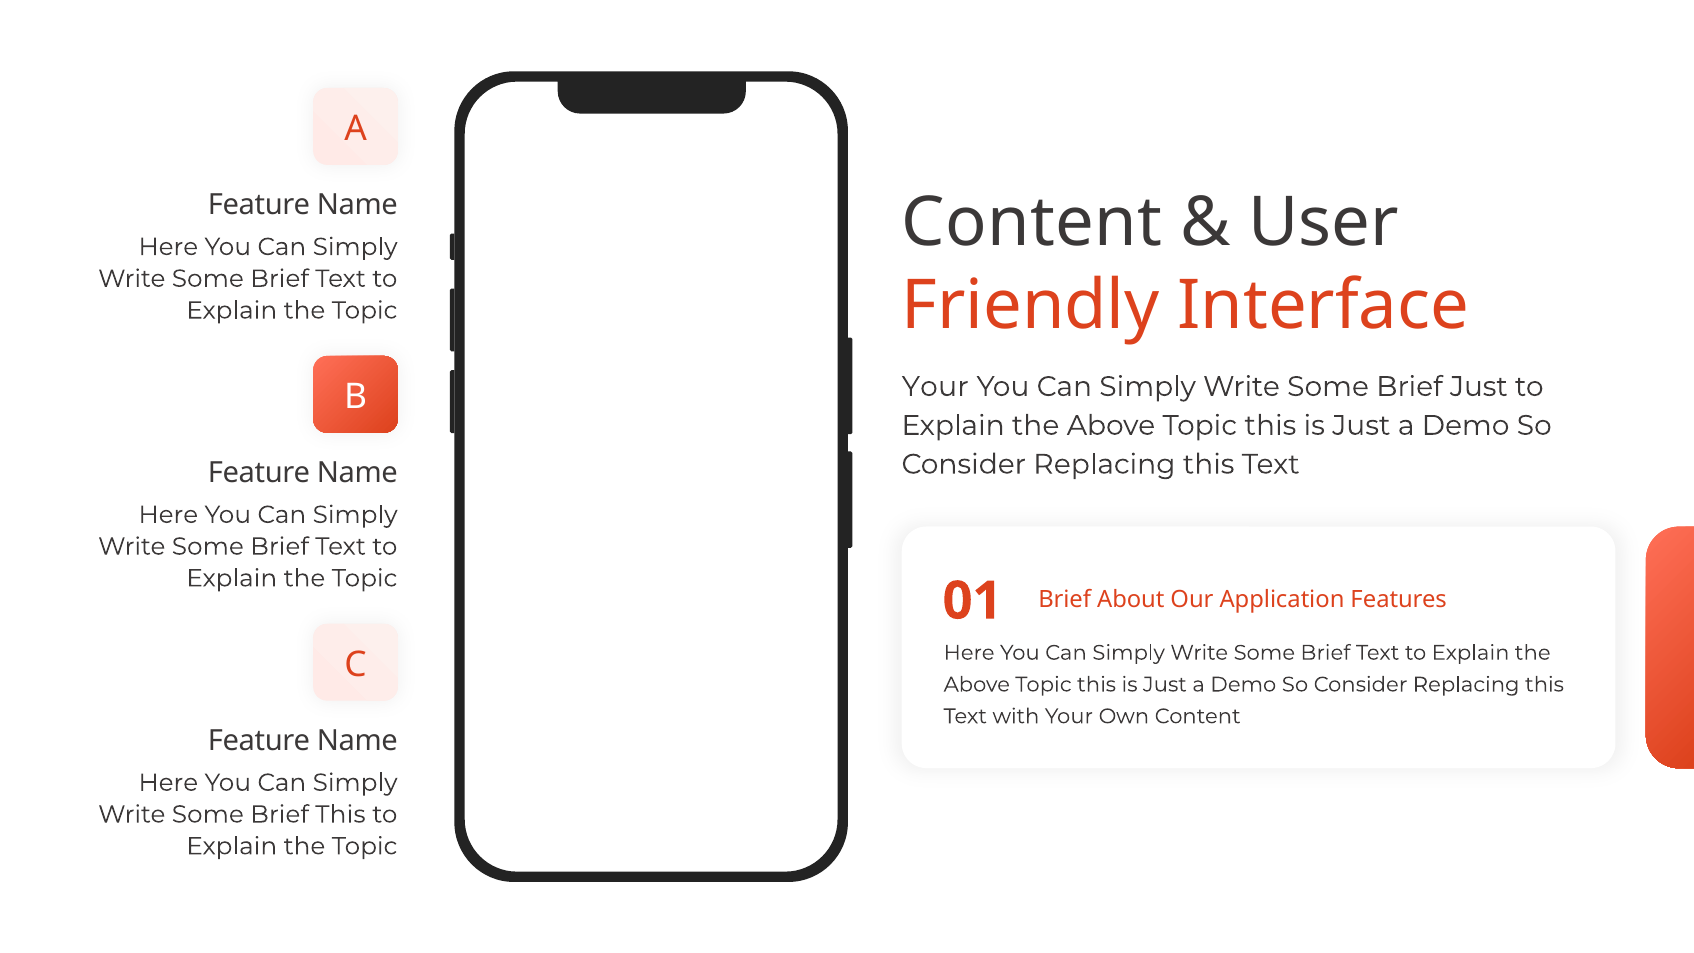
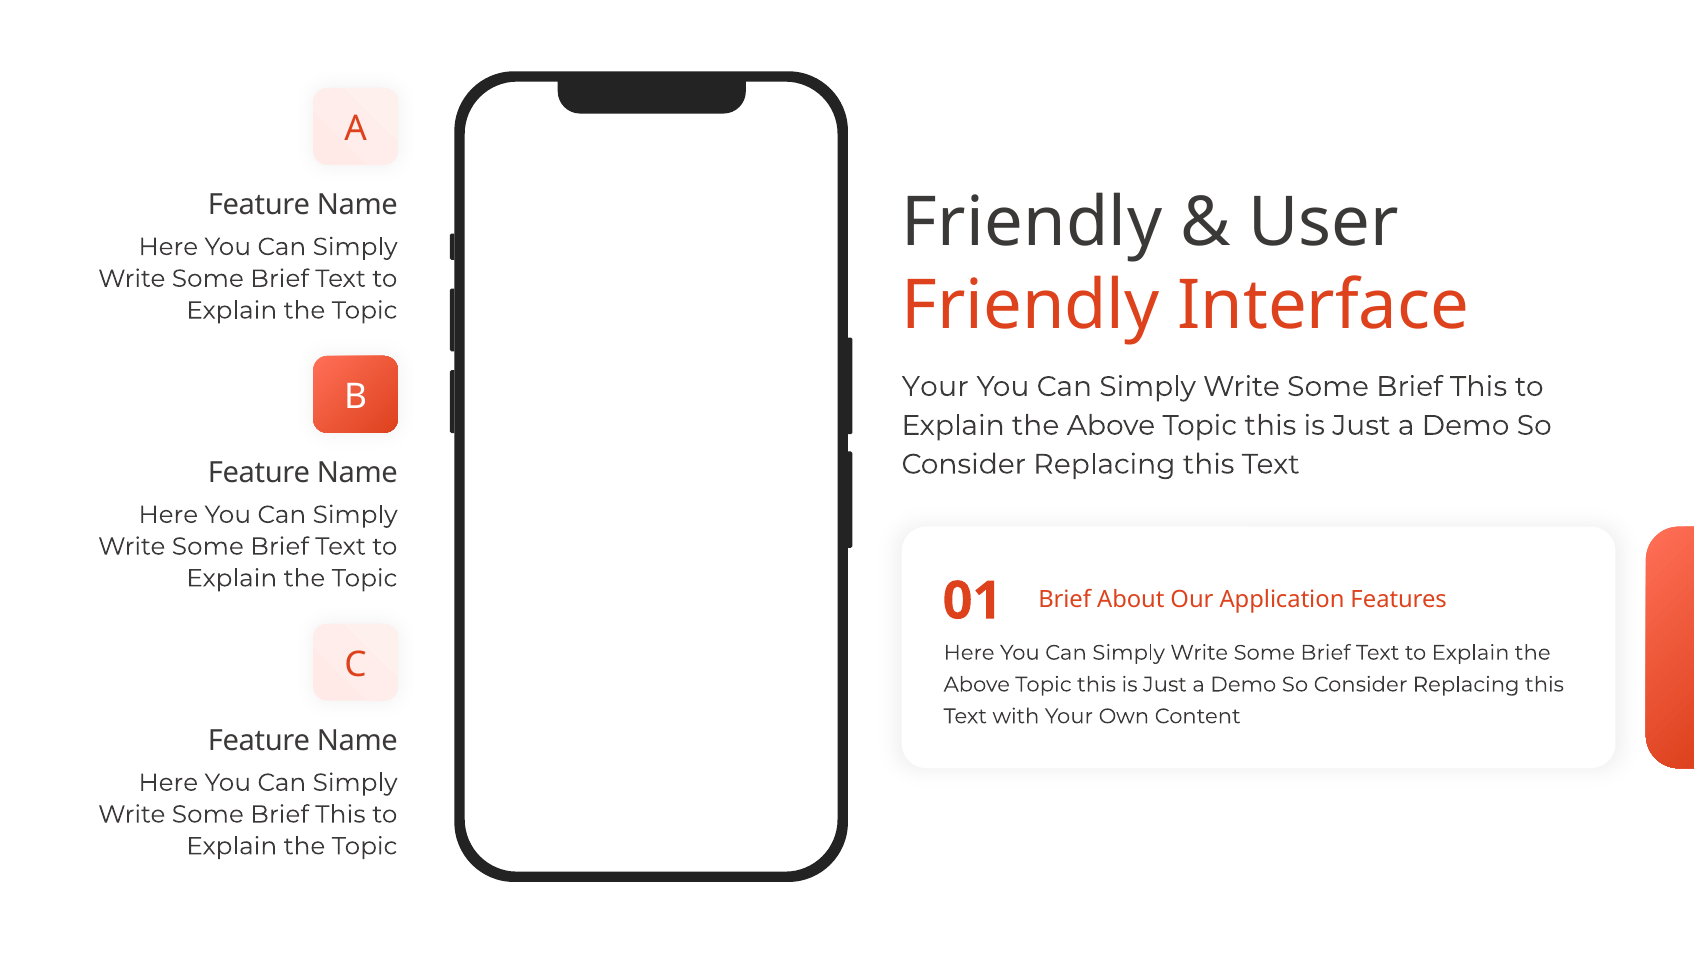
Content at (1032, 223): Content -> Friendly
Just at (1479, 387): Just -> This
